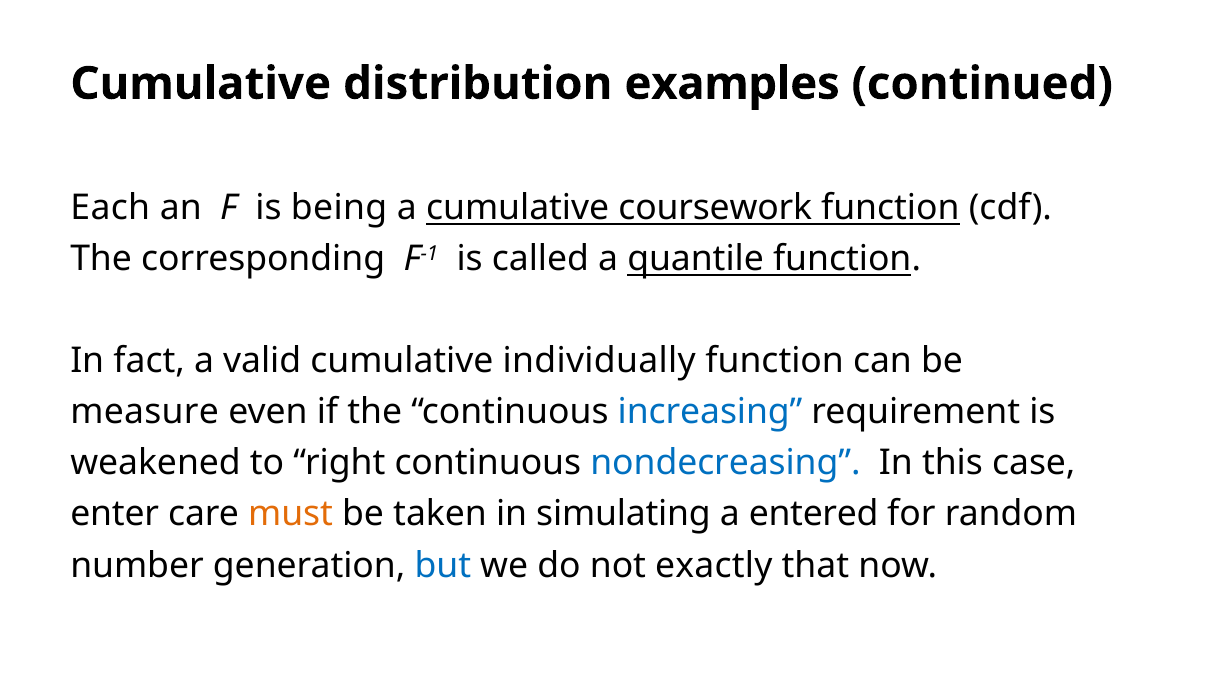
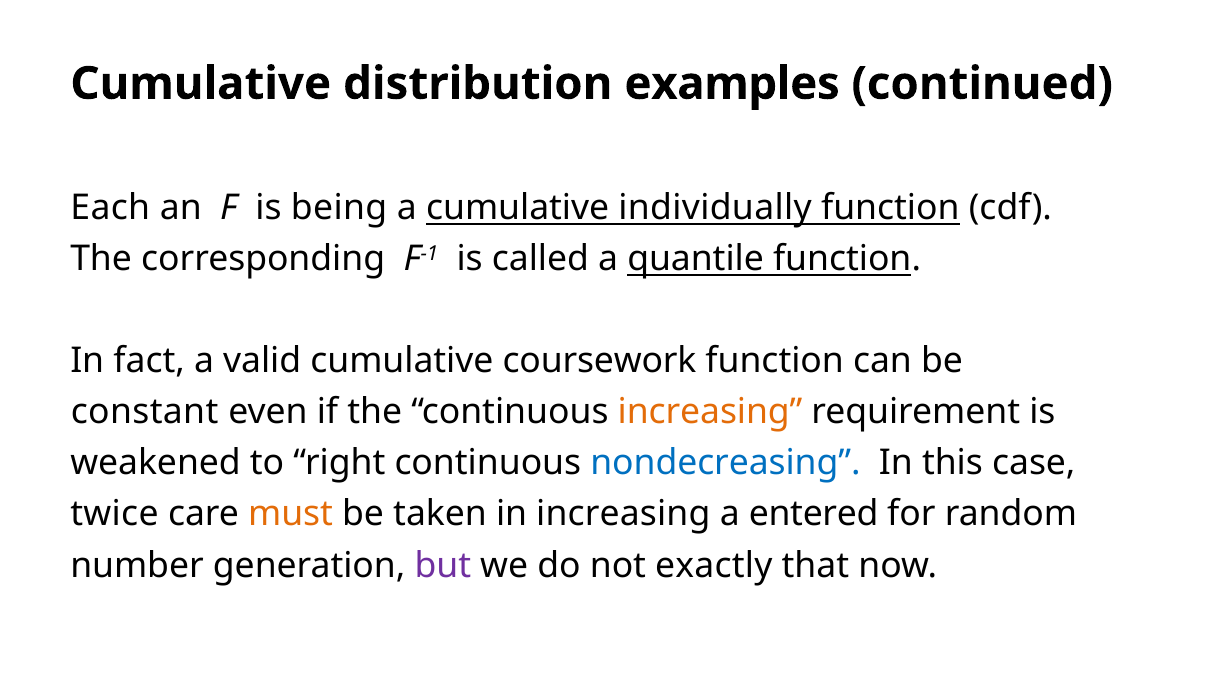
coursework: coursework -> individually
individually: individually -> coursework
measure: measure -> constant
increasing at (710, 412) colour: blue -> orange
enter: enter -> twice
in simulating: simulating -> increasing
but colour: blue -> purple
